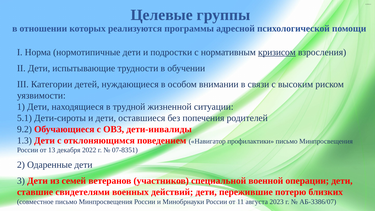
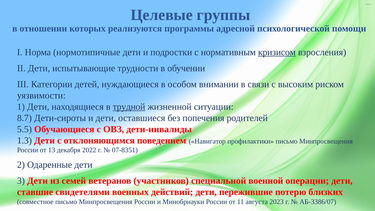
трудной underline: none -> present
5.1: 5.1 -> 8.7
9.2: 9.2 -> 5.5
